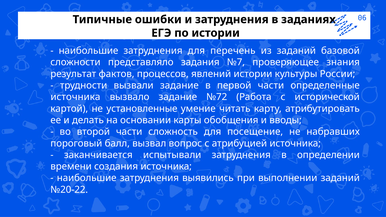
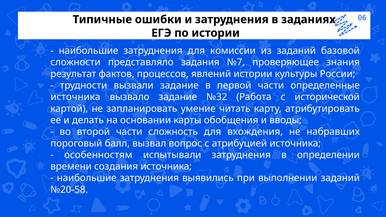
перечень: перечень -> комиссии
№72: №72 -> №32
установленные: установленные -> запланировать
посещение: посещение -> вхождения
заканчивается: заканчивается -> особенностям
№20-22: №20-22 -> №20-58
